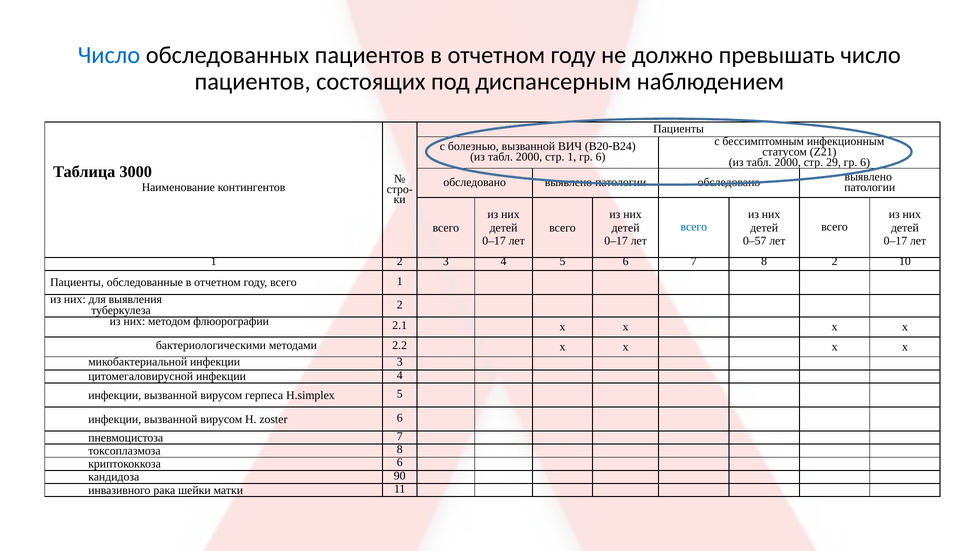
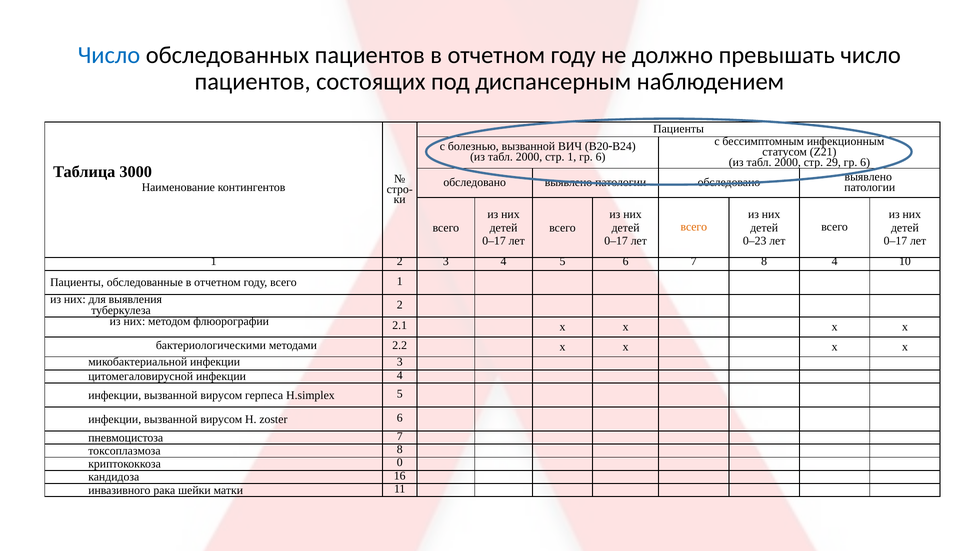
всего at (694, 227) colour: blue -> orange
0–57: 0–57 -> 0–23
8 2: 2 -> 4
криптококкоза 6: 6 -> 0
90: 90 -> 16
